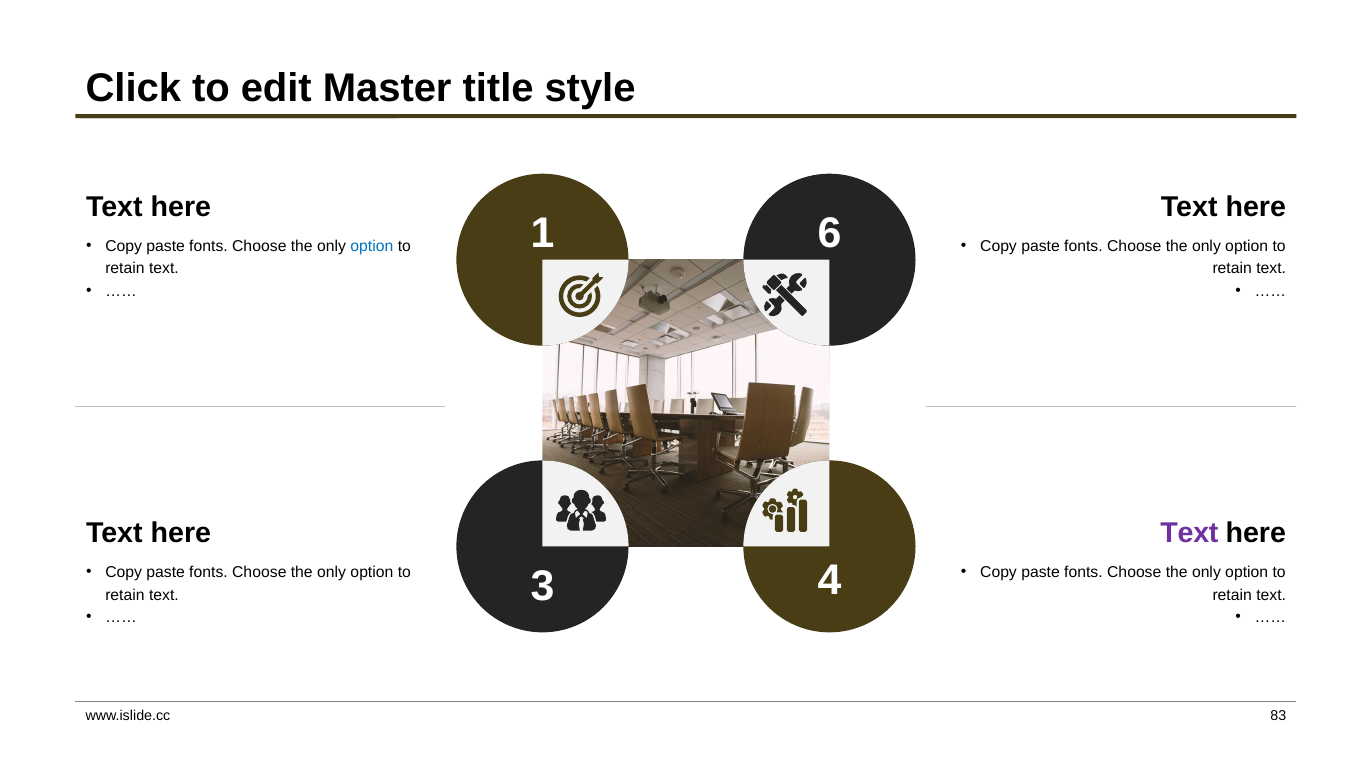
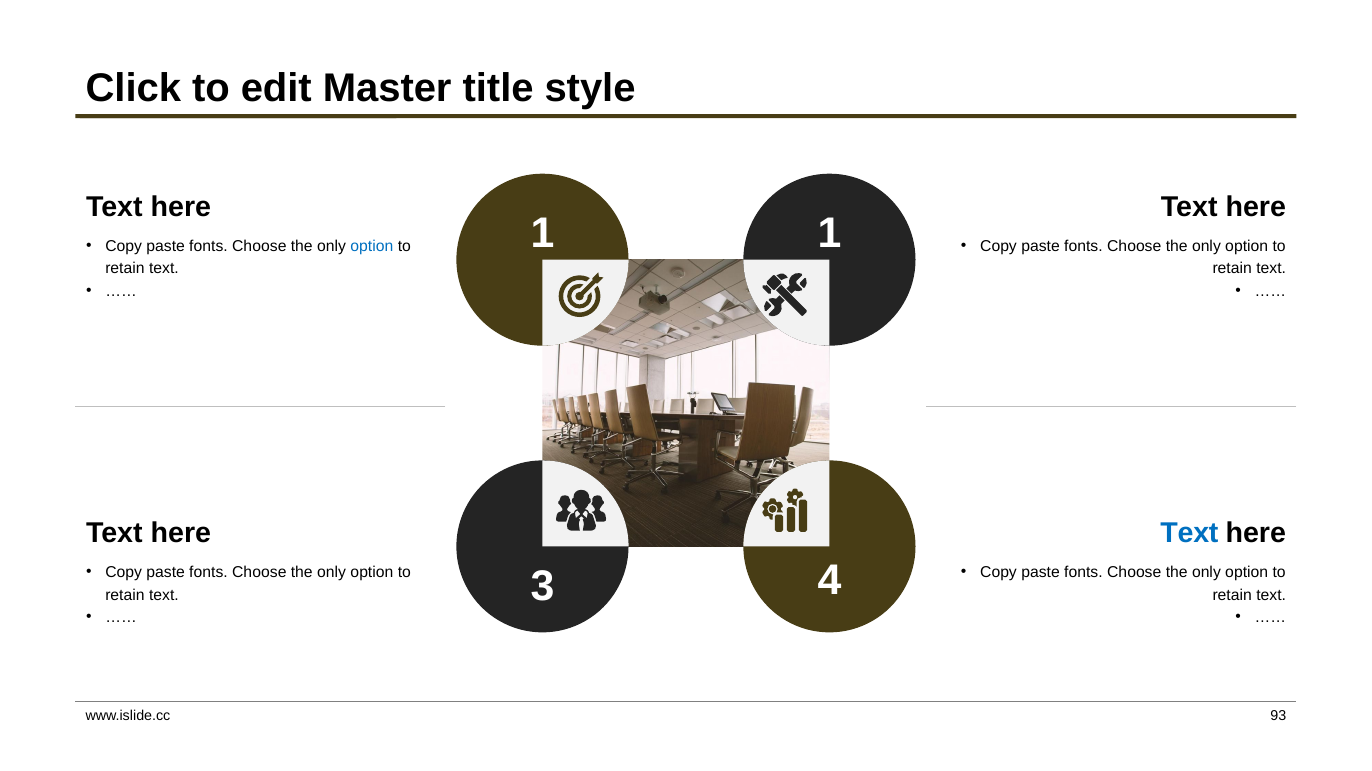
1 6: 6 -> 1
Text at (1189, 534) colour: purple -> blue
83: 83 -> 93
